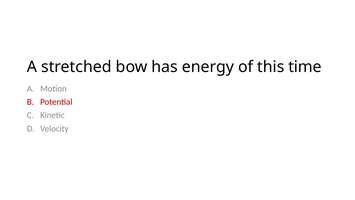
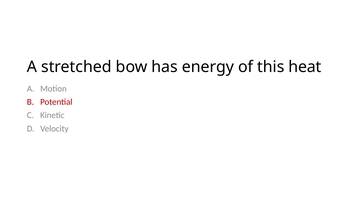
time: time -> heat
